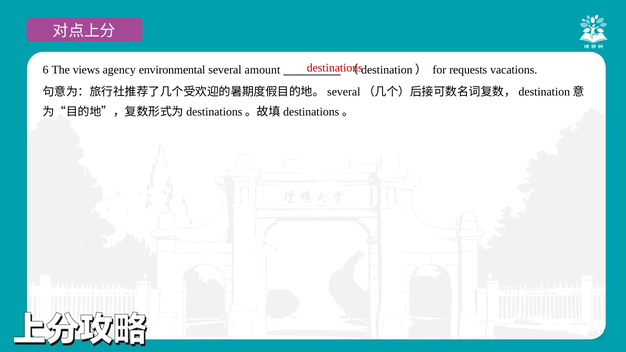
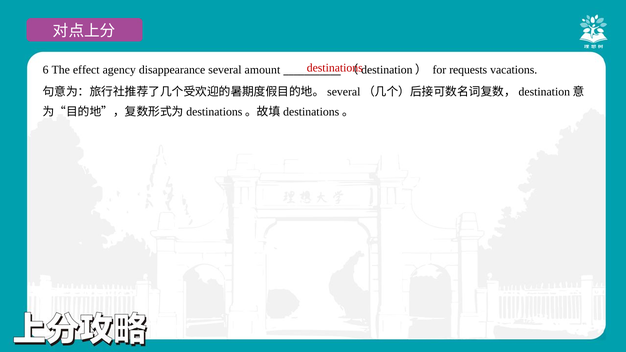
views: views -> effect
environmental: environmental -> disappearance
